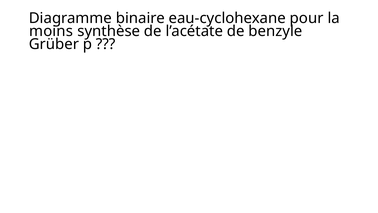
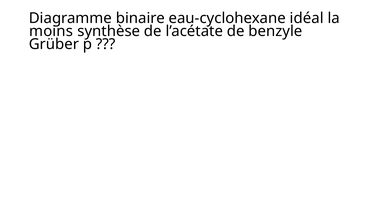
pour: pour -> idéal
